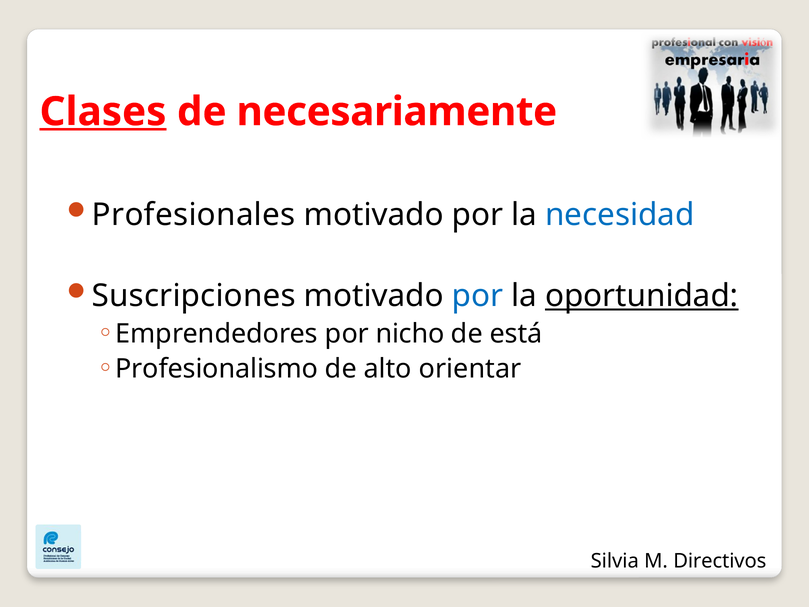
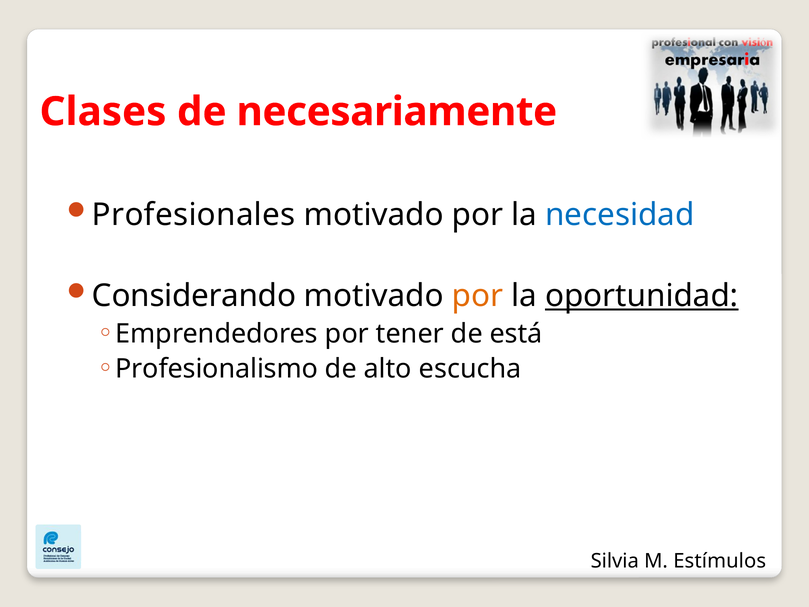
Clases underline: present -> none
Suscripciones: Suscripciones -> Considerando
por at (477, 296) colour: blue -> orange
nicho: nicho -> tener
orientar: orientar -> escucha
Directivos: Directivos -> Estímulos
